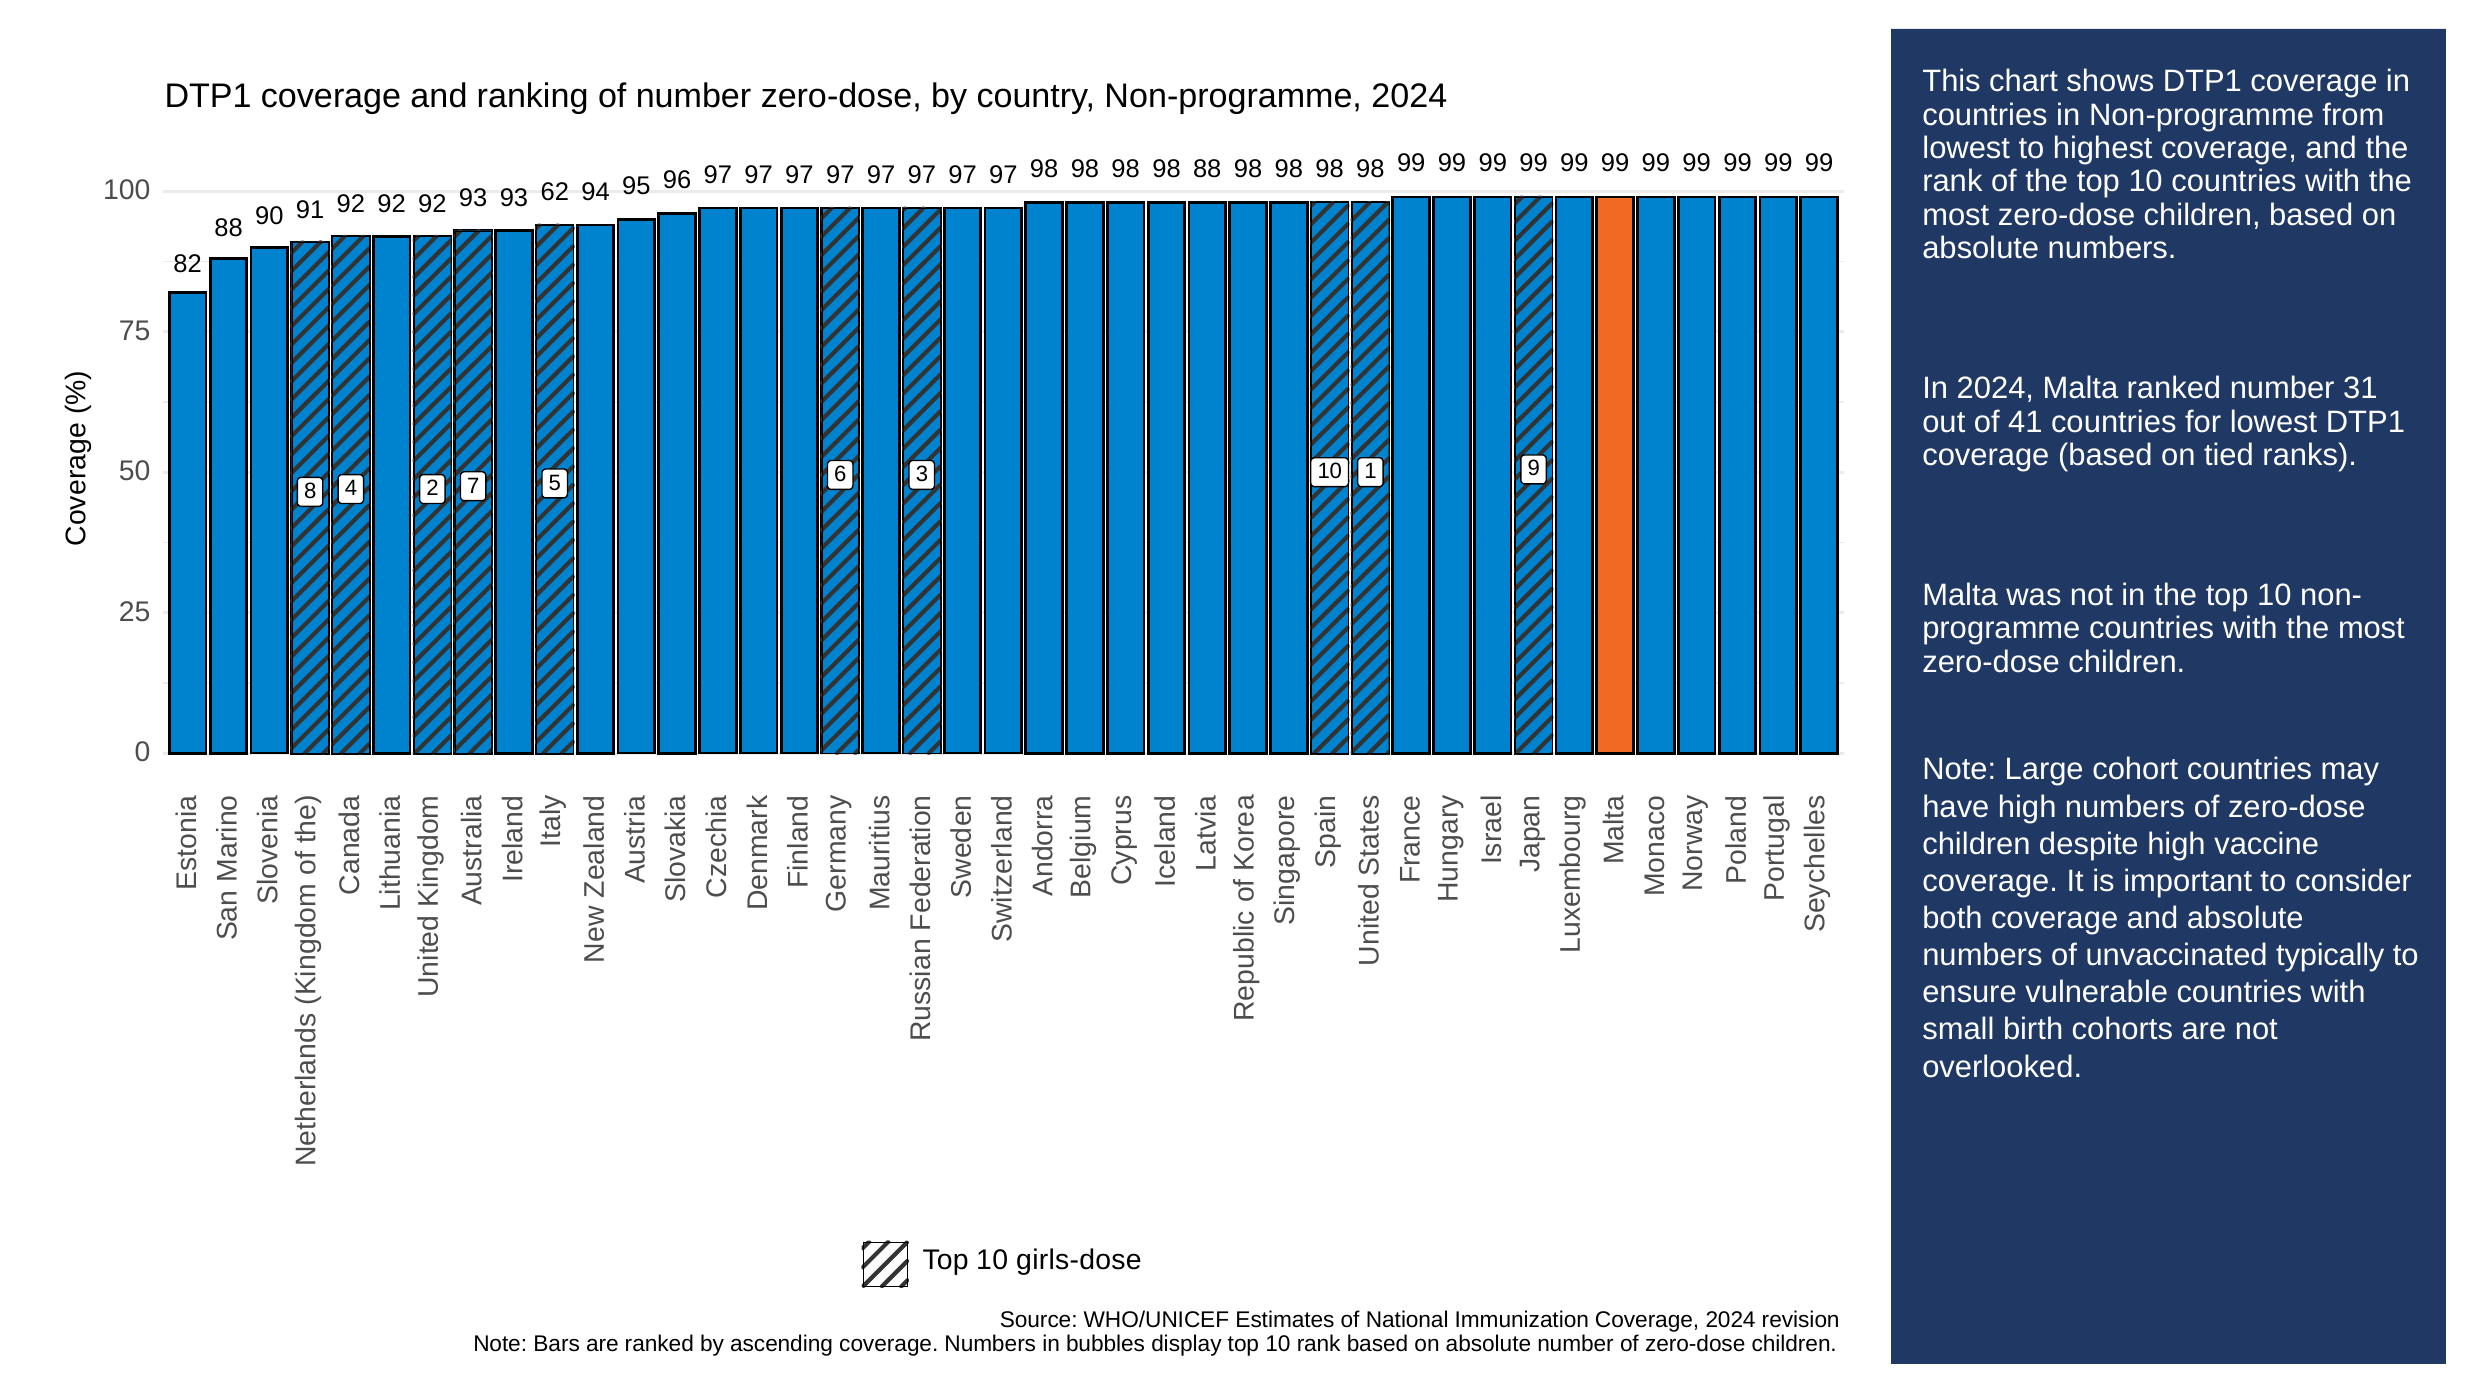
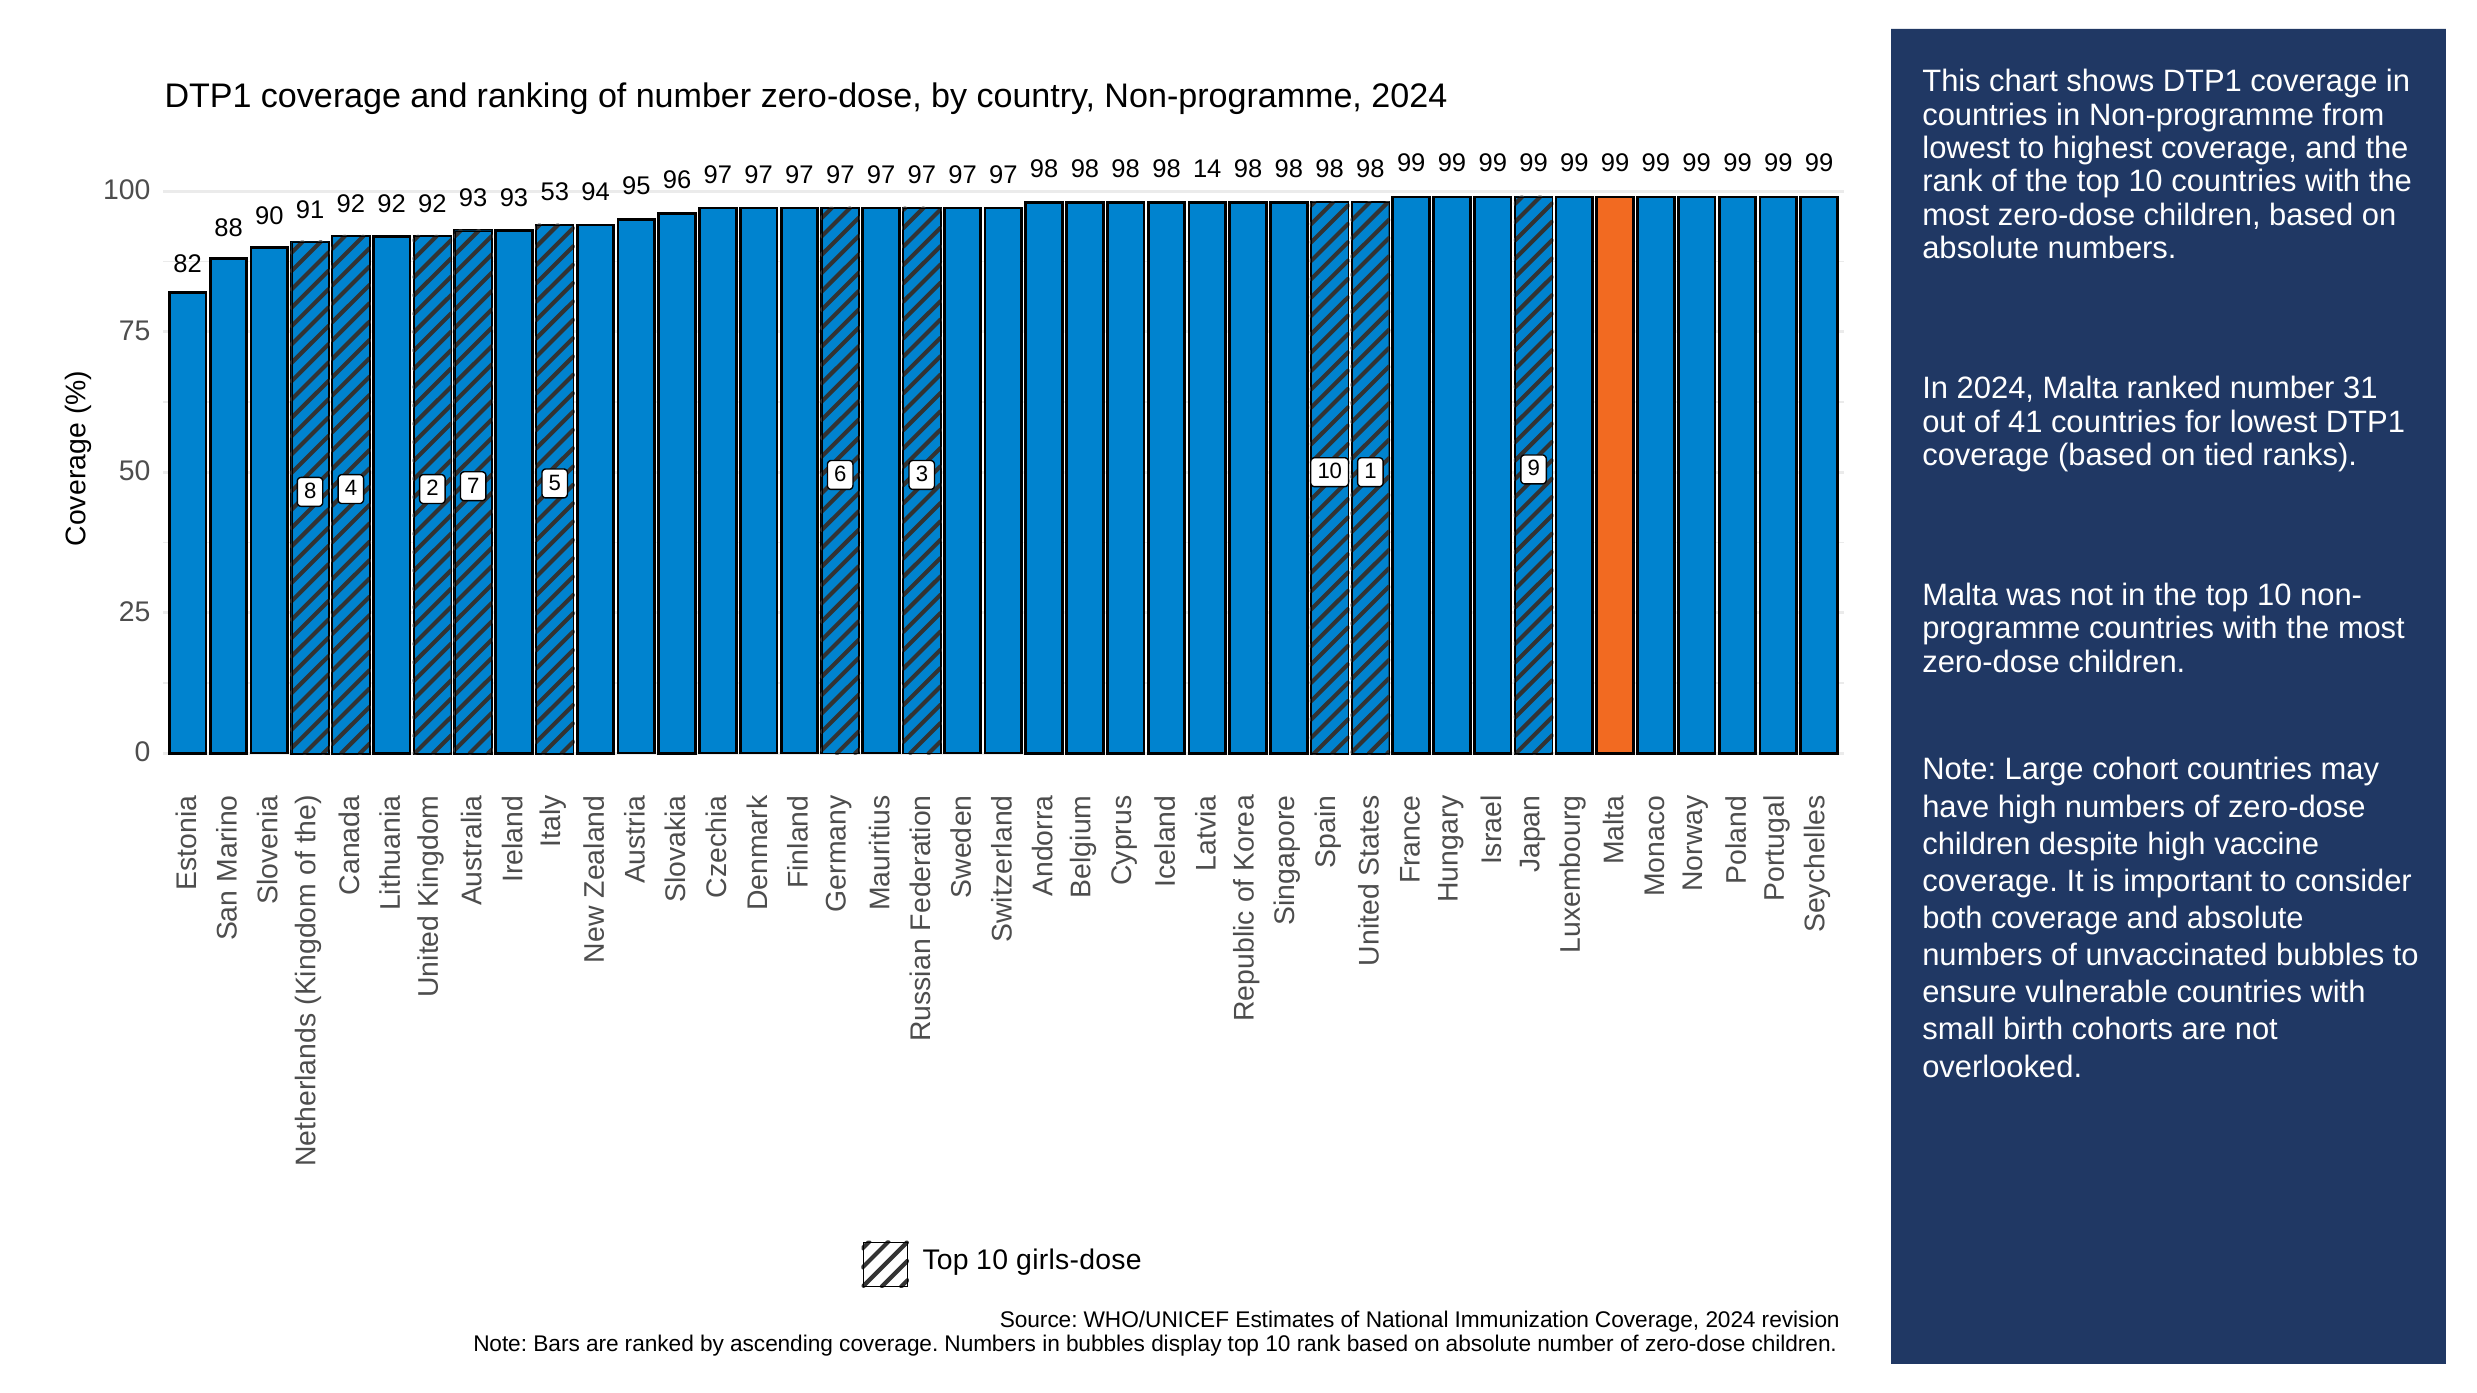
98 88: 88 -> 14
62: 62 -> 53
unvaccinated typically: typically -> bubbles
